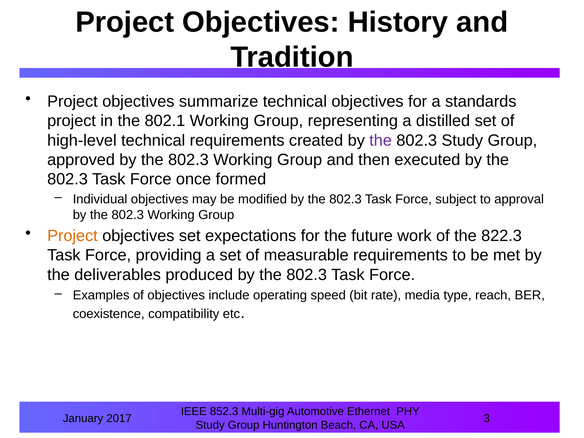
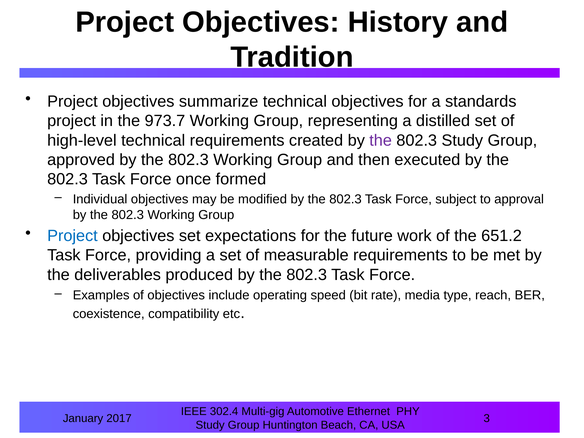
802.1: 802.1 -> 973.7
Project at (72, 236) colour: orange -> blue
822.3: 822.3 -> 651.2
852.3: 852.3 -> 302.4
